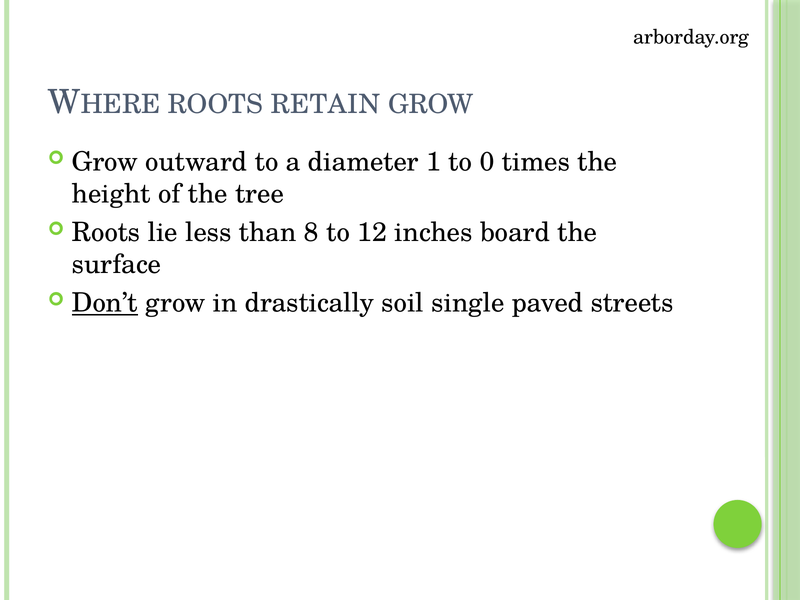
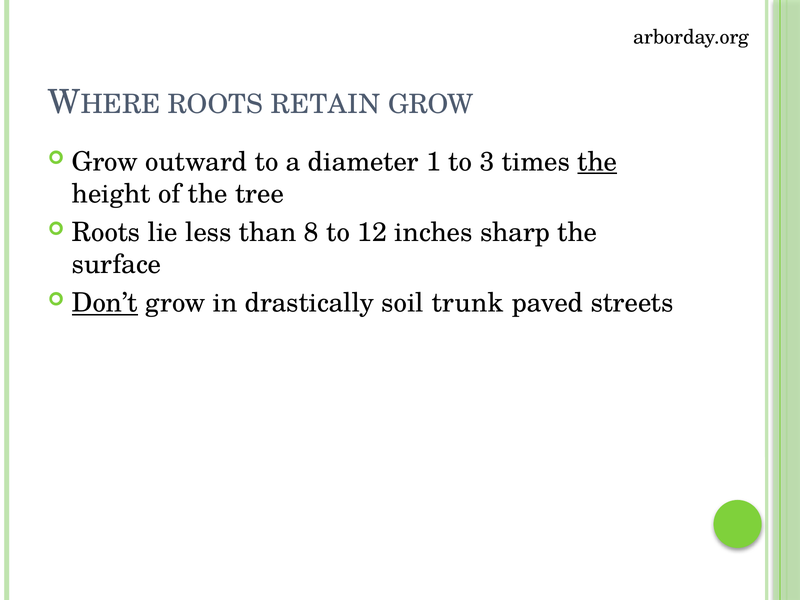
0: 0 -> 3
the at (597, 162) underline: none -> present
board: board -> sharp
single: single -> trunk
